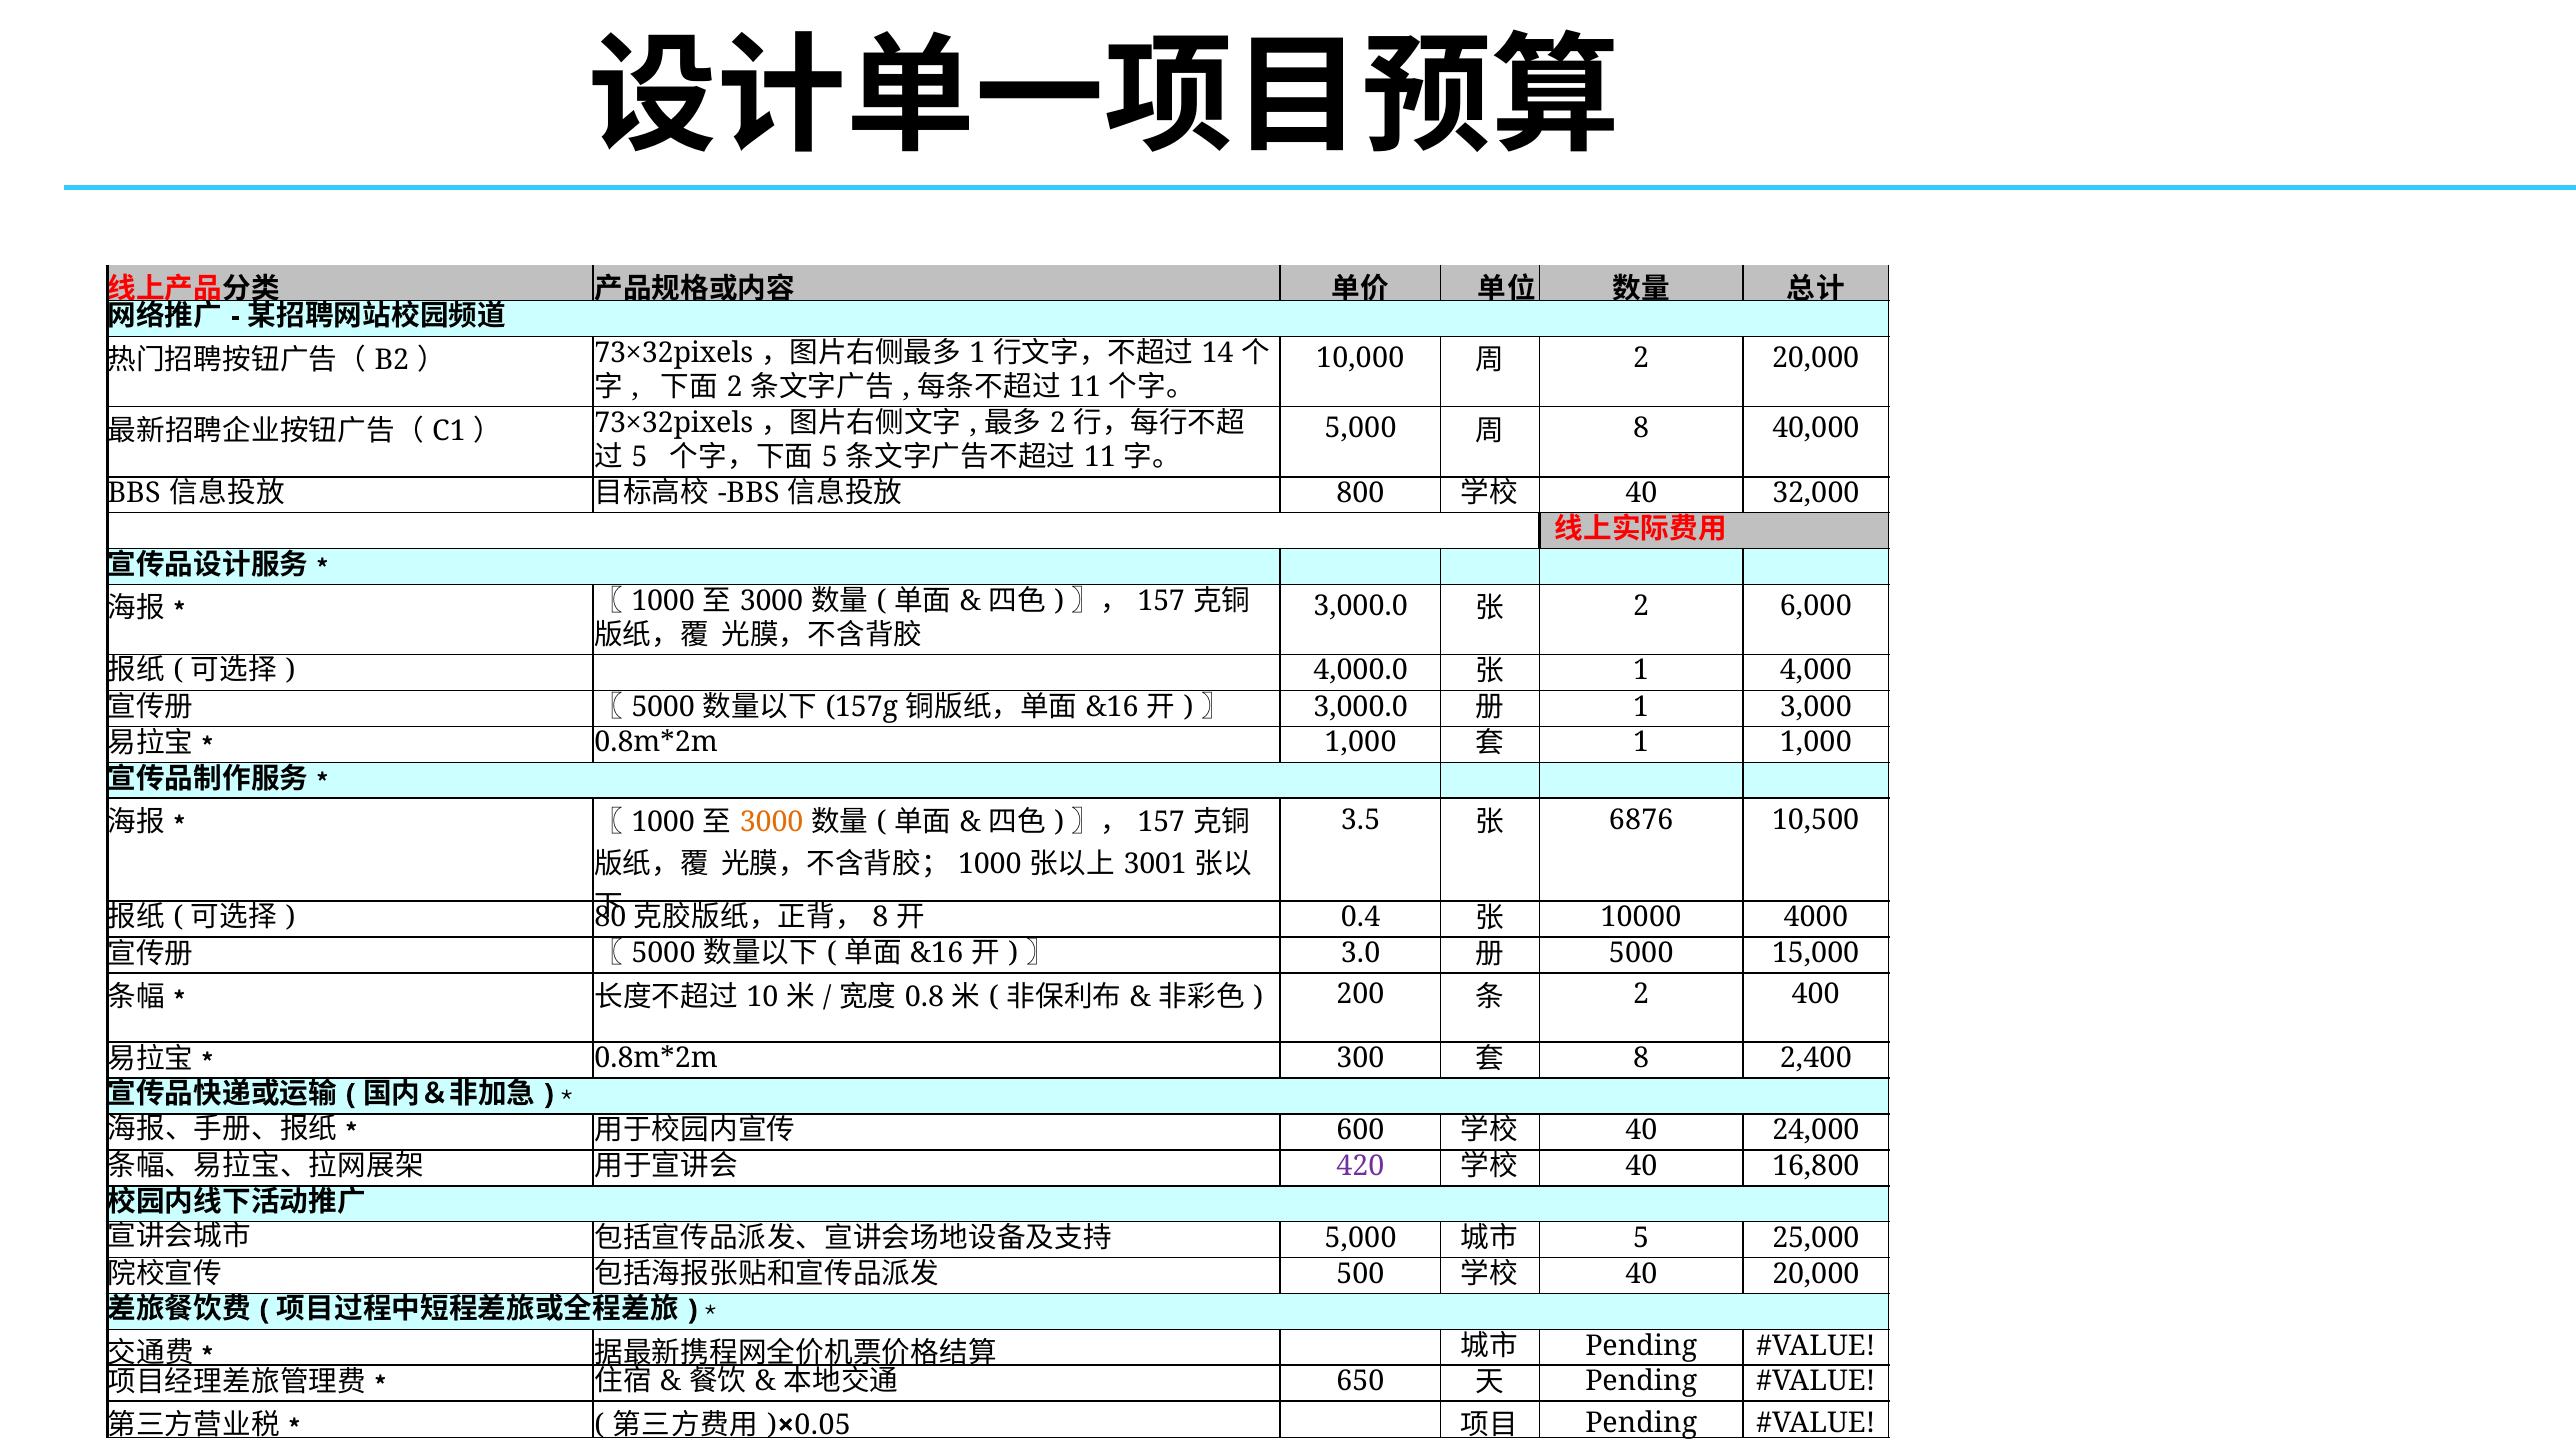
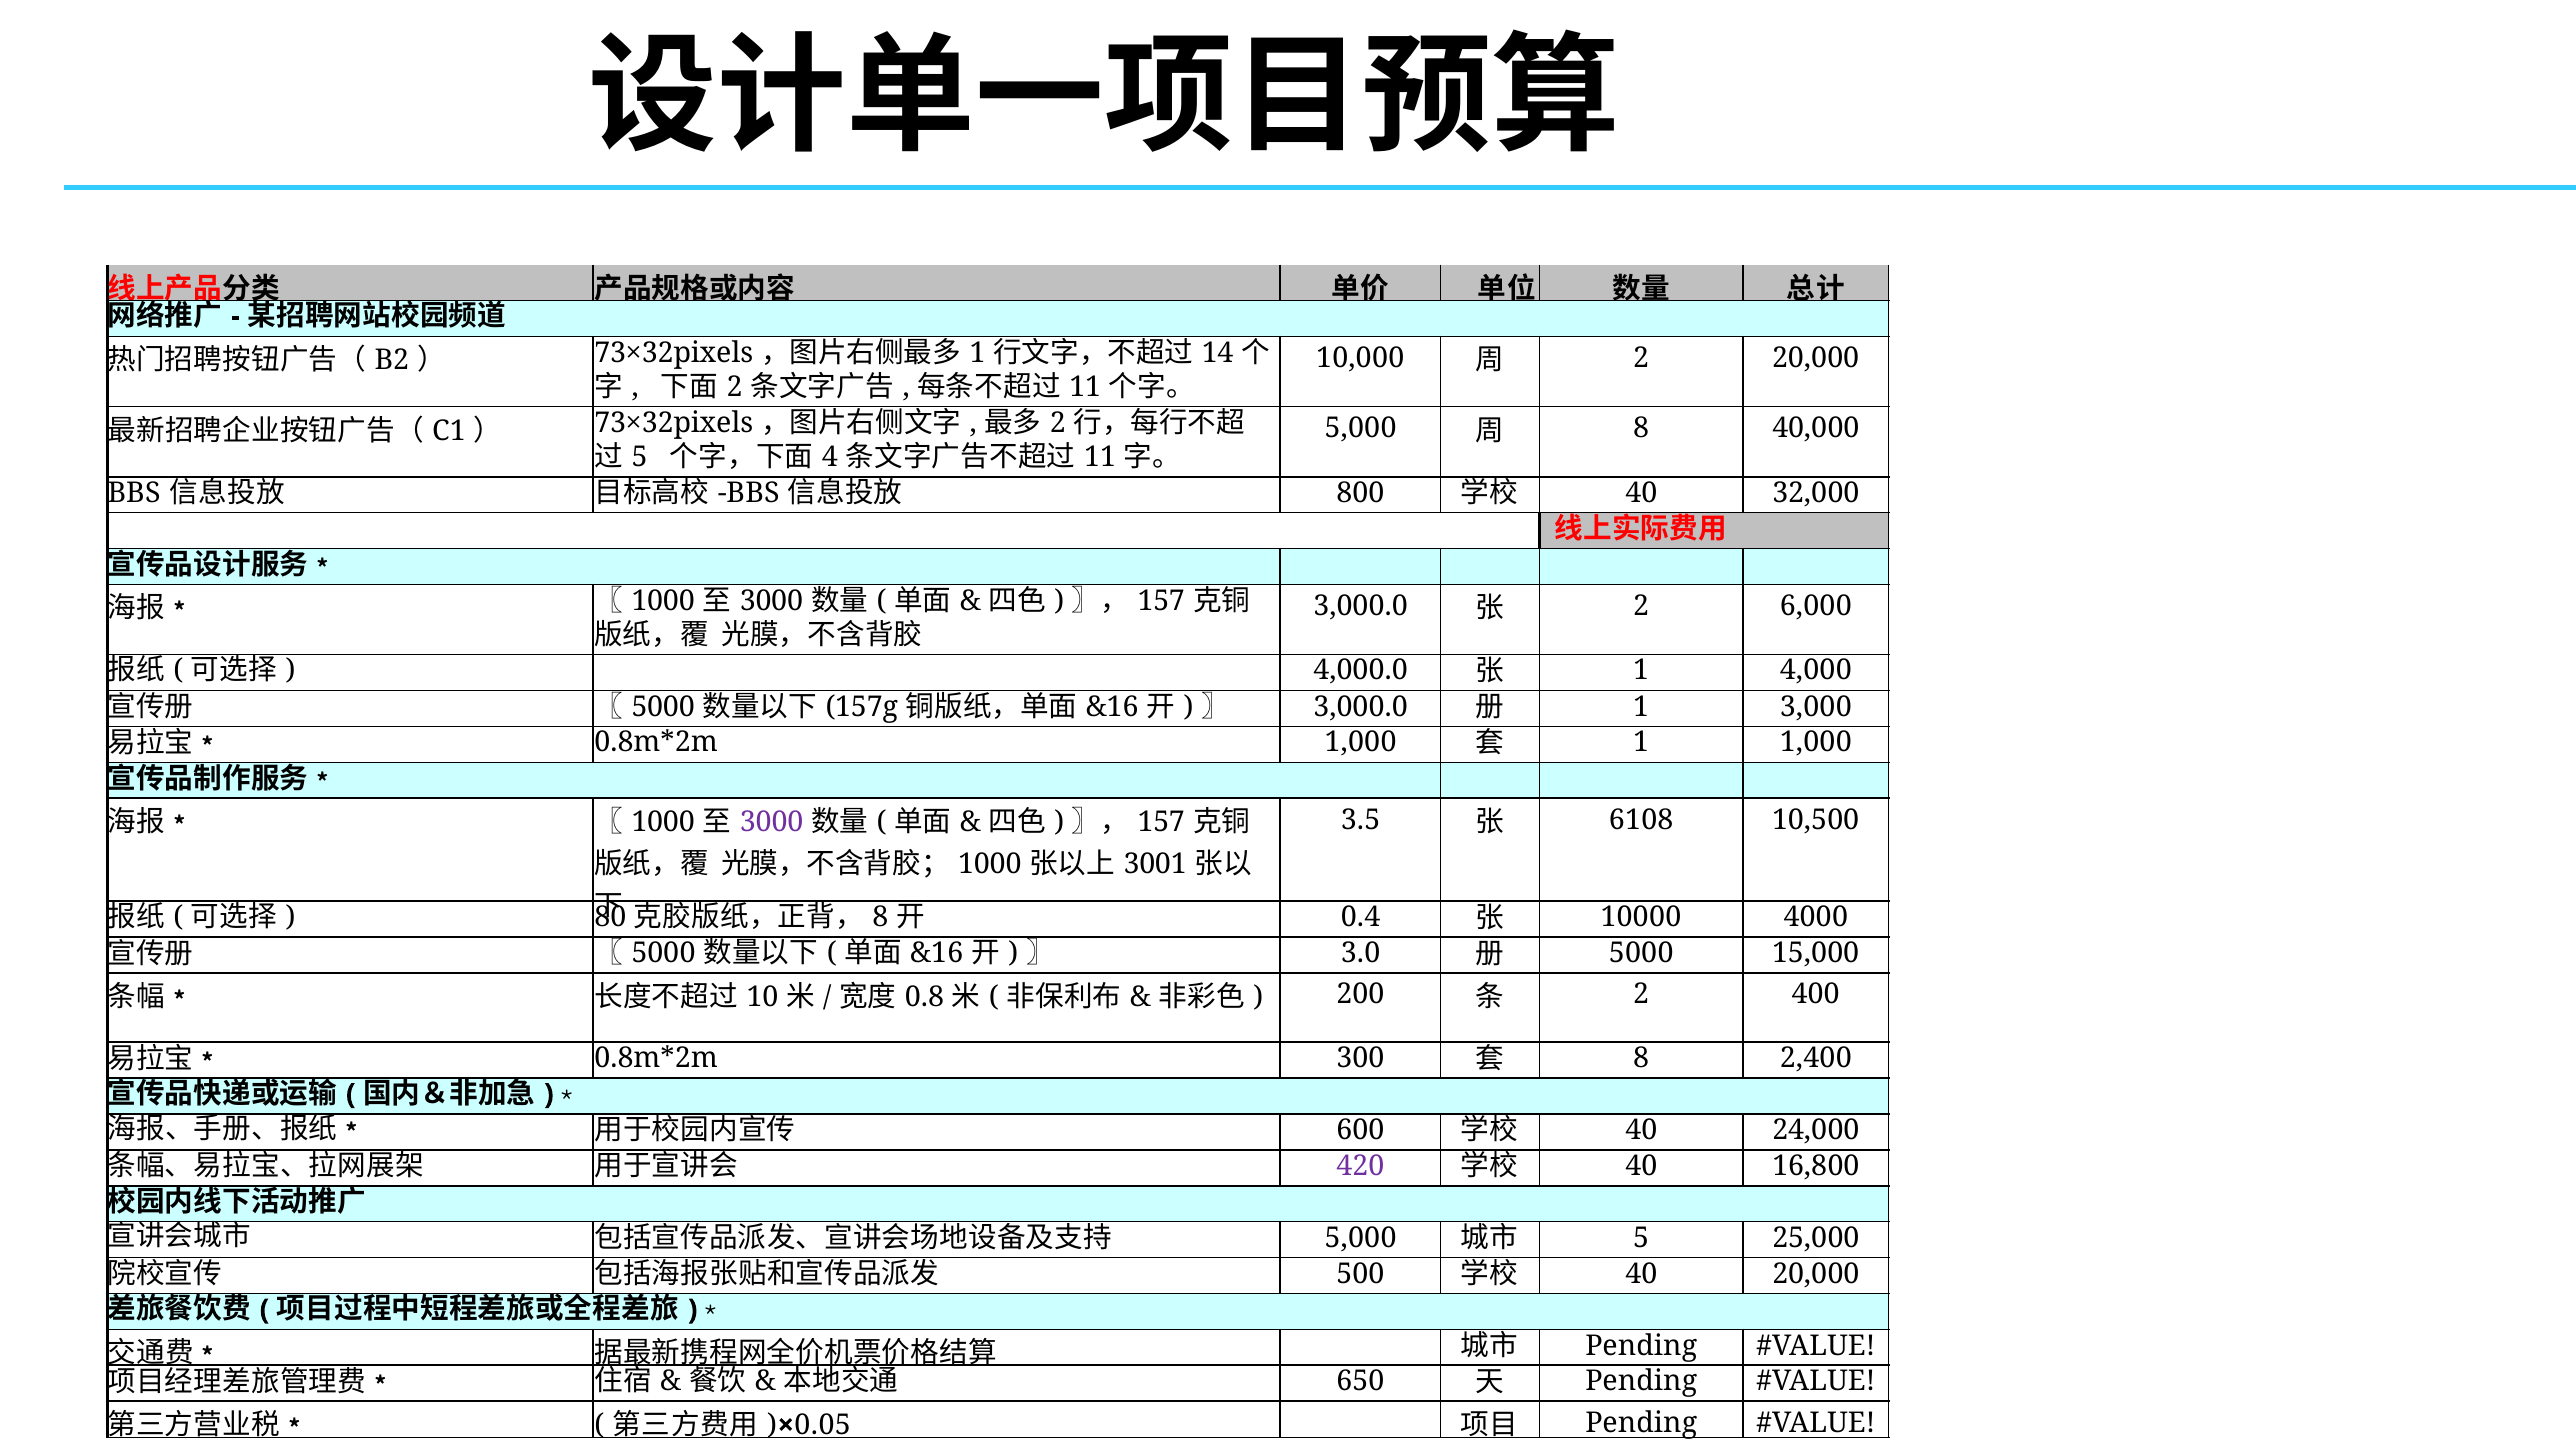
5 at (830, 457): 5 -> 4
3000 at (772, 822) colour: orange -> purple
6876: 6876 -> 6108
